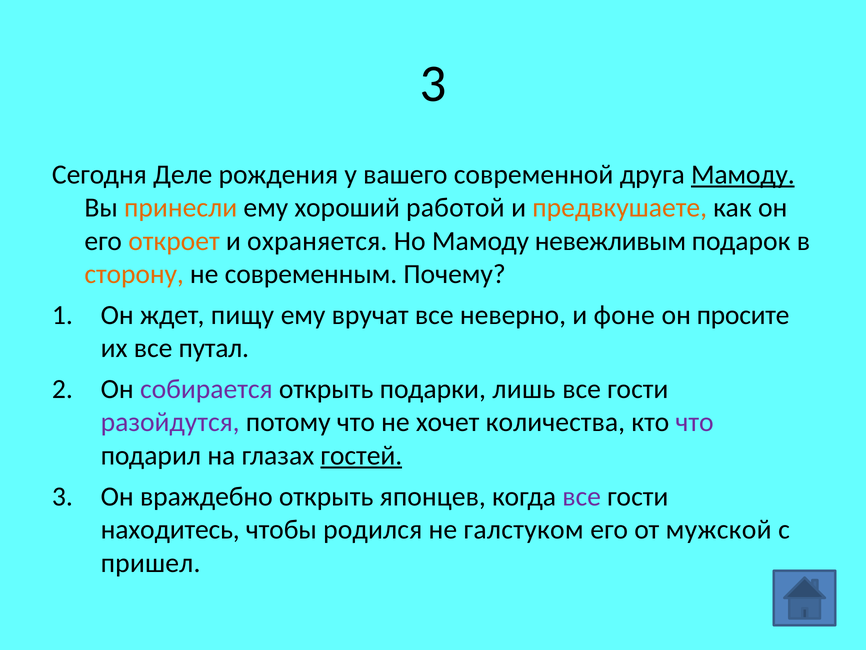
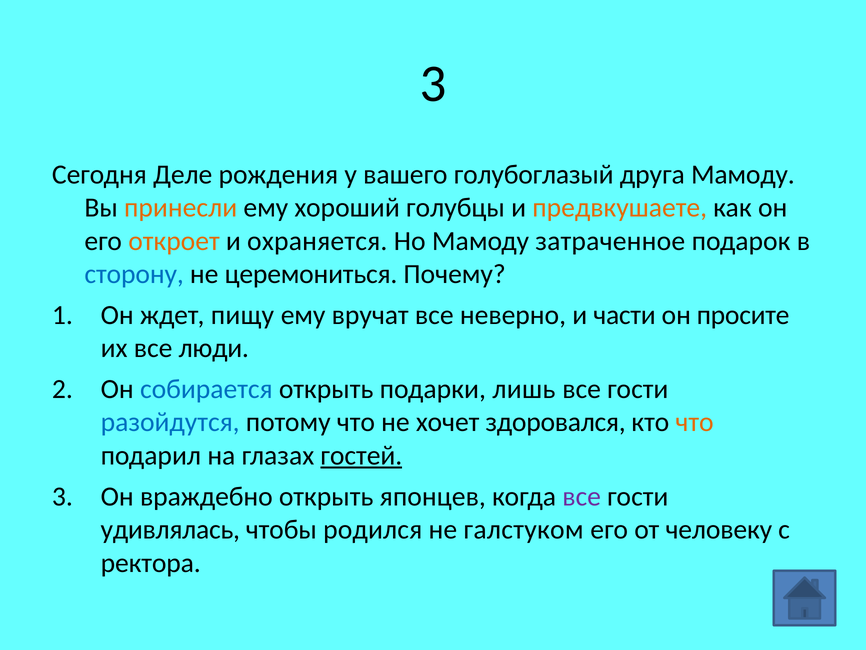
современной: современной -> голубоглазый
Мамоду at (743, 174) underline: present -> none
работой: работой -> голубцы
невежливым: невежливым -> затраченное
сторону colour: orange -> blue
современным: современным -> церемониться
фоне: фоне -> части
путал: путал -> люди
собирается colour: purple -> blue
разойдутся colour: purple -> blue
количества: количества -> здоровался
что at (695, 422) colour: purple -> orange
находитесь: находитесь -> удивлялась
мужской: мужской -> человеку
пришел: пришел -> ректора
